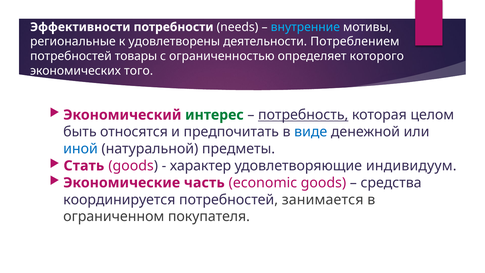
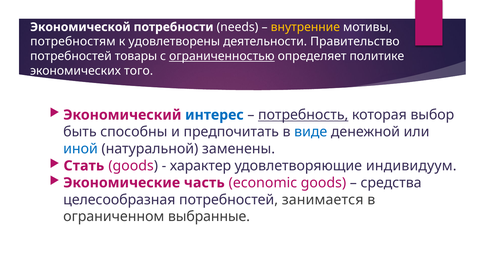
Эффективности: Эффективности -> Экономической
внутренние colour: light blue -> yellow
региональные: региональные -> потребностям
Потреблением: Потреблением -> Правительство
ограниченностью underline: none -> present
которого: которого -> политике
интерес colour: green -> blue
целом: целом -> выбор
относятся: относятся -> способны
предметы: предметы -> заменены
координируется: координируется -> целесообразная
покупателя: покупателя -> выбранные
